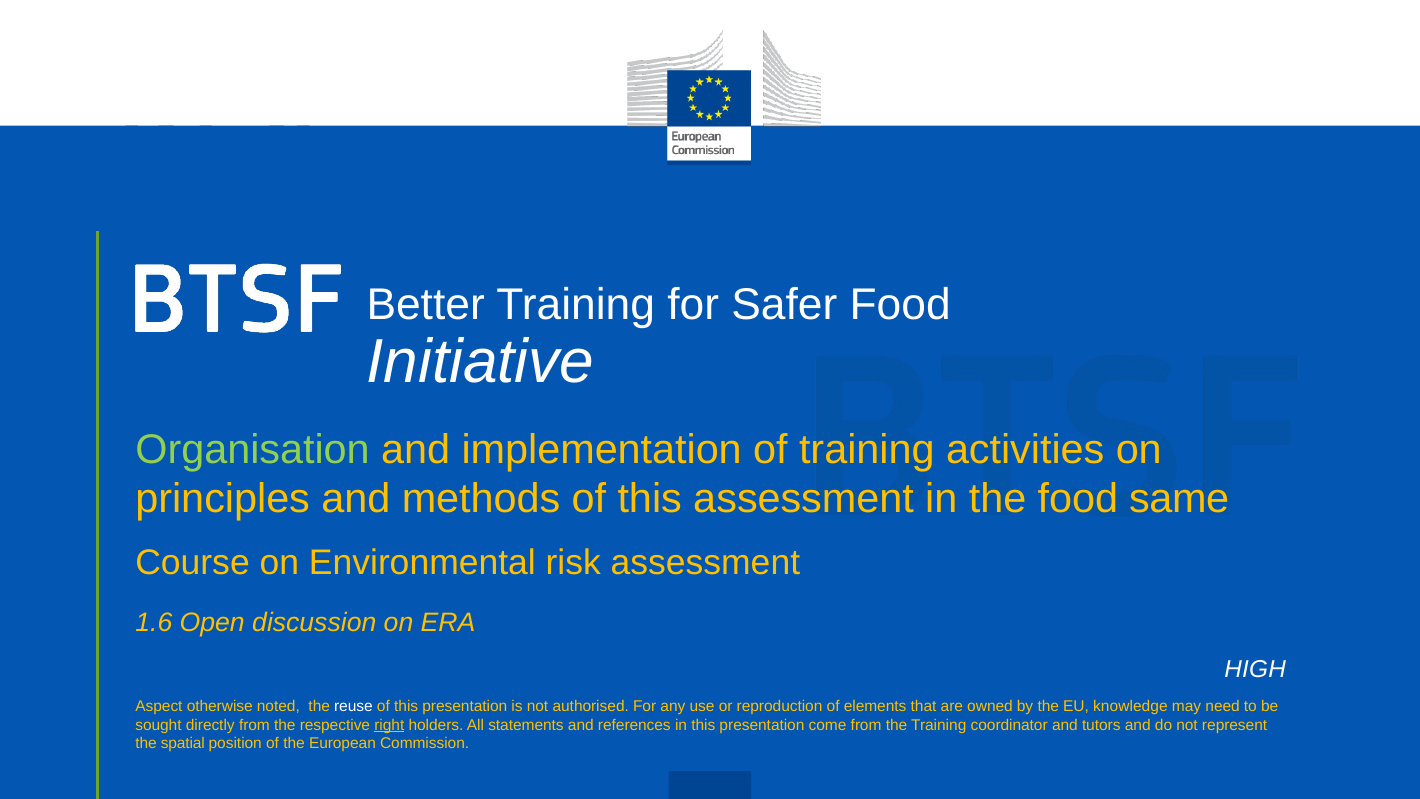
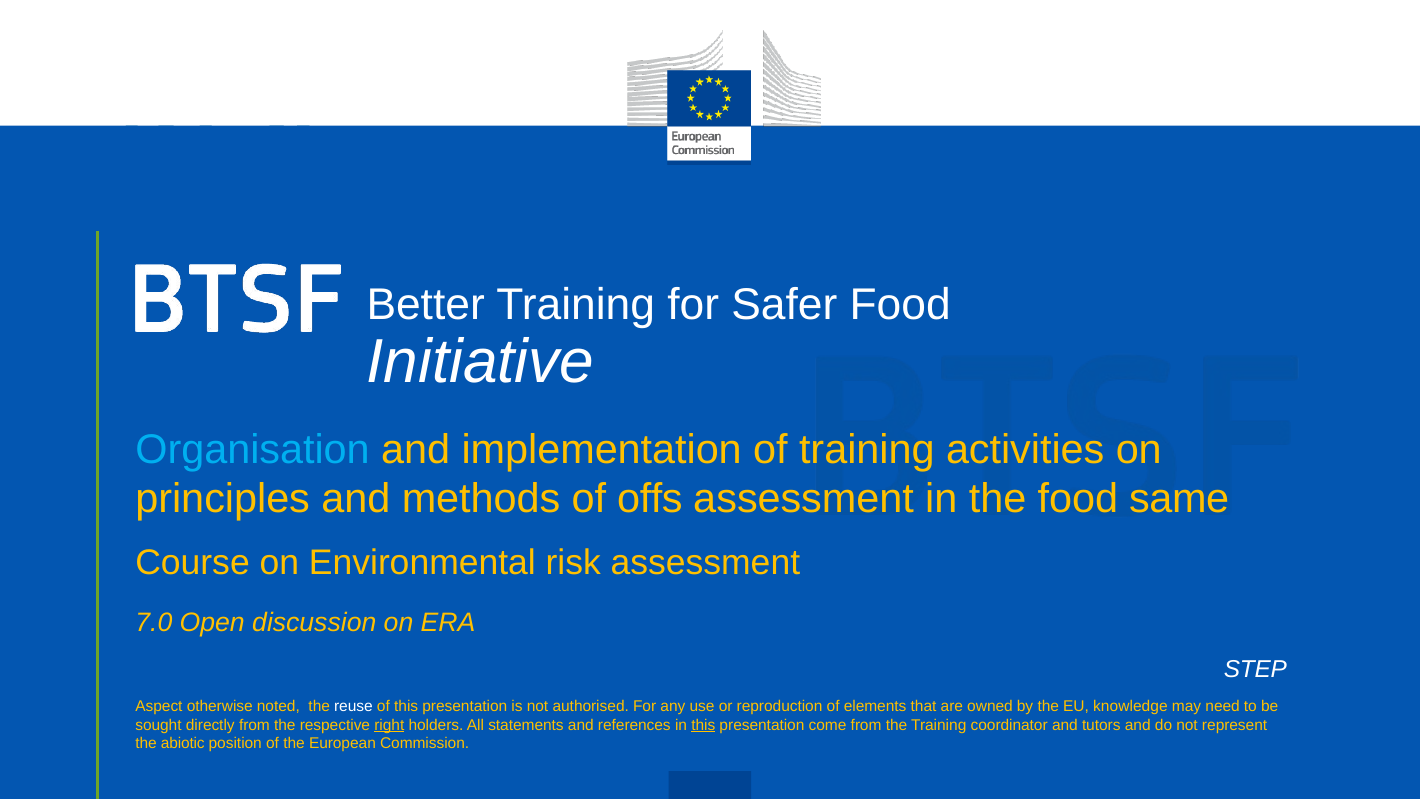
Organisation colour: light green -> light blue
methods of this: this -> offs
1.6: 1.6 -> 7.0
HIGH: HIGH -> STEP
this at (703, 725) underline: none -> present
spatial: spatial -> abiotic
